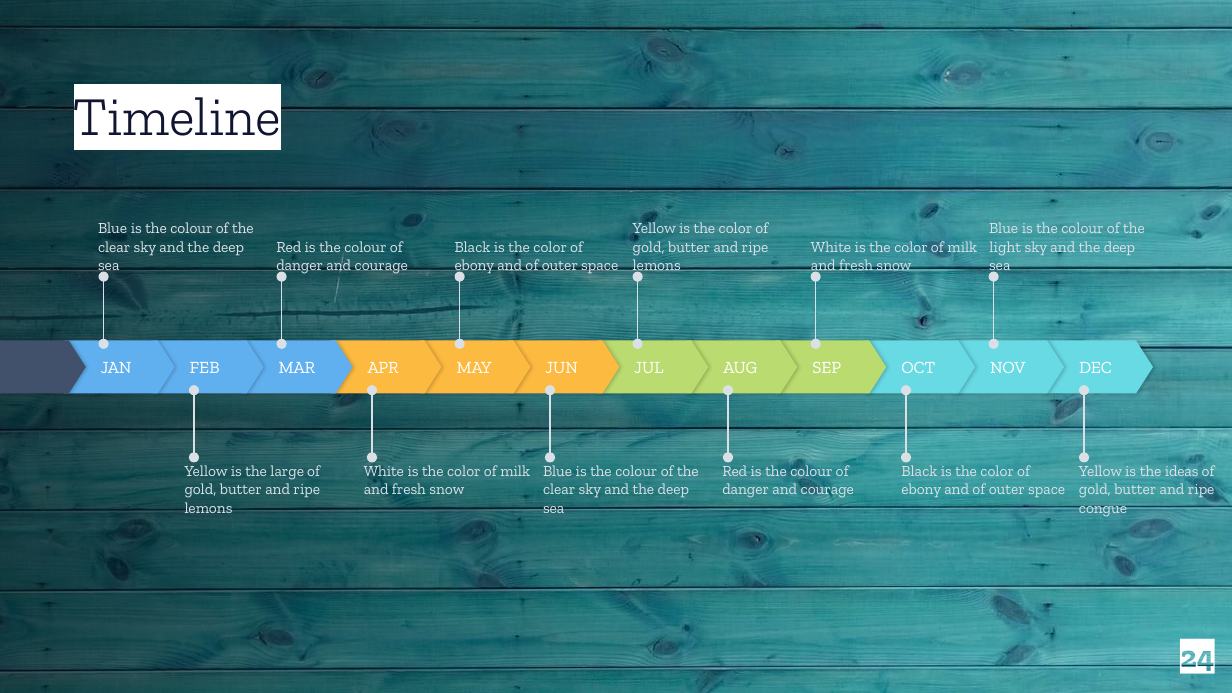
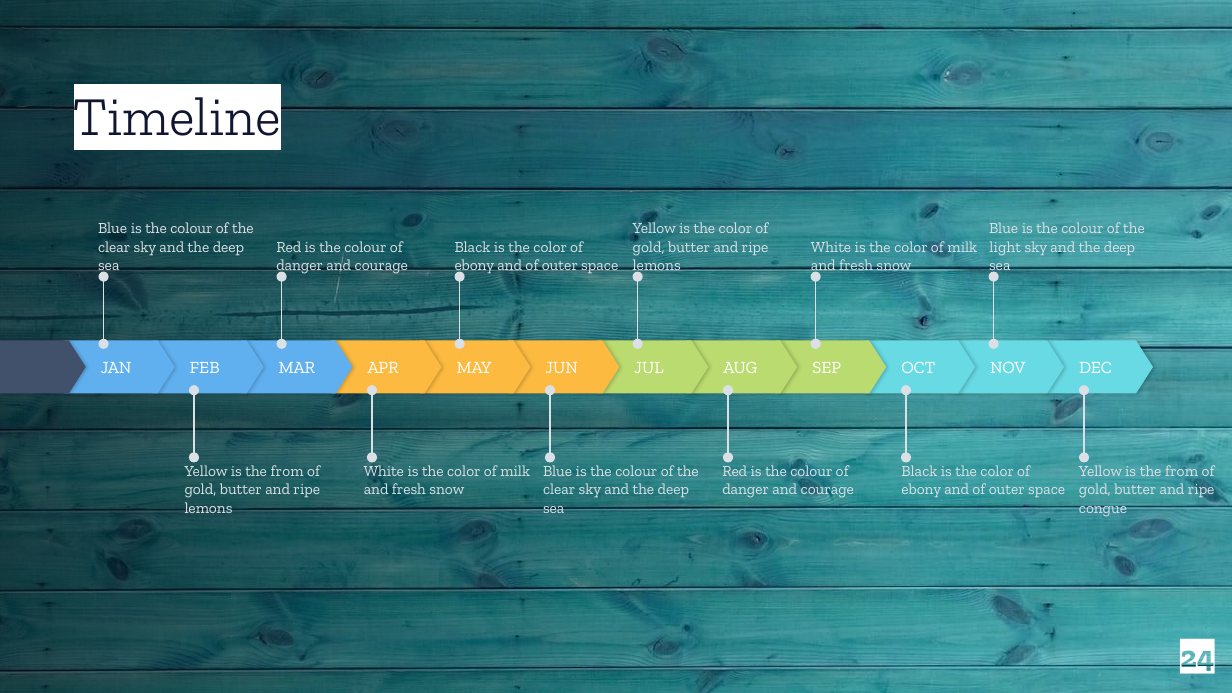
large at (287, 471): large -> from
ideas at (1182, 471): ideas -> from
